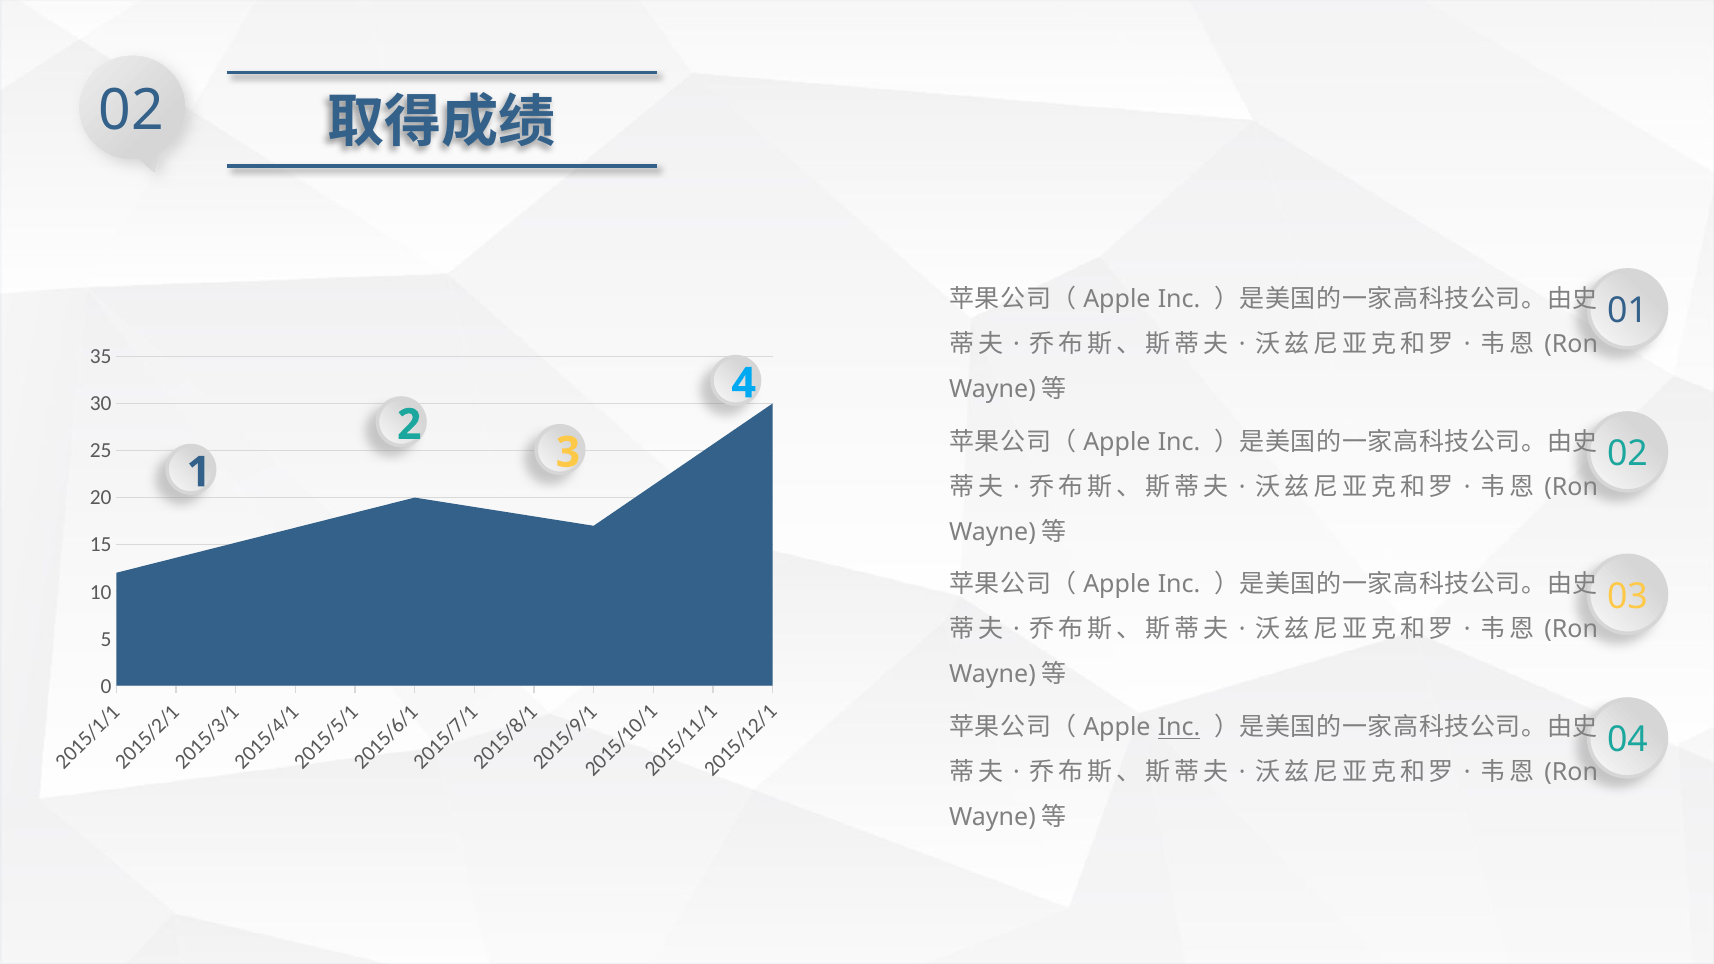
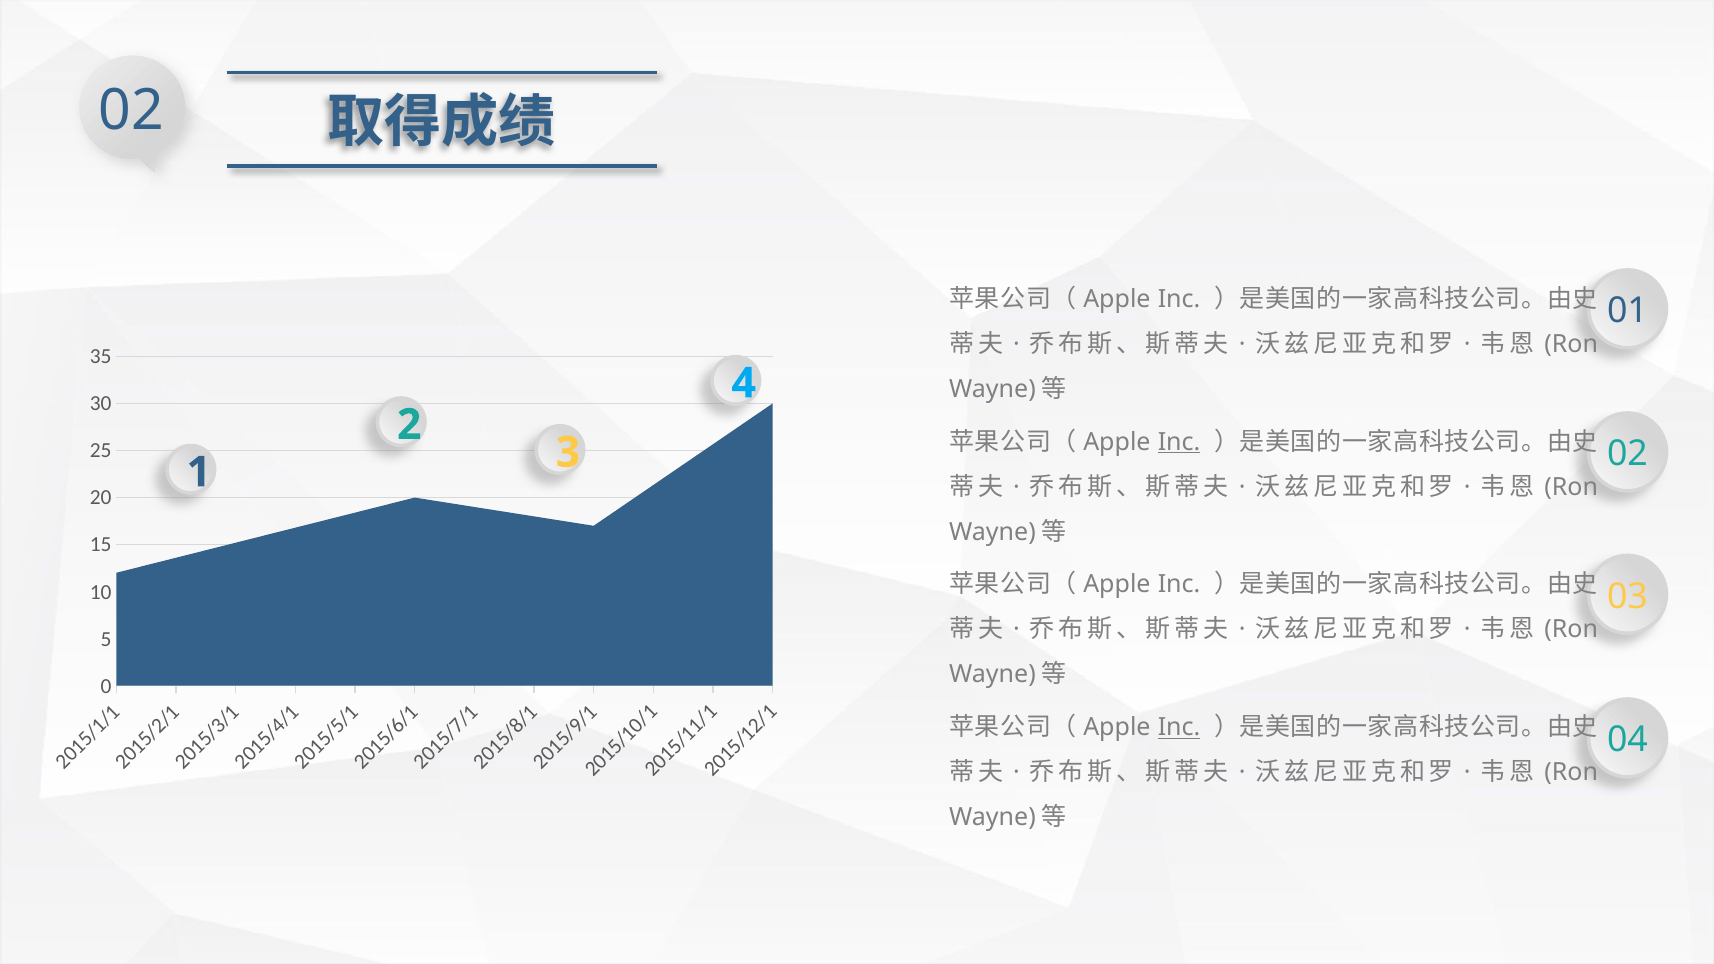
Inc at (1179, 442) underline: none -> present
